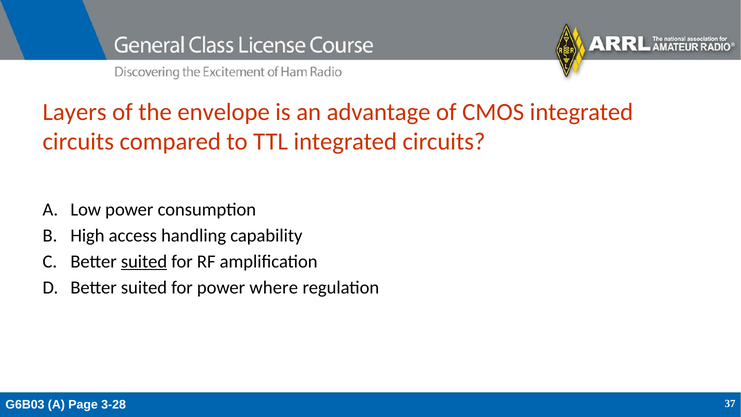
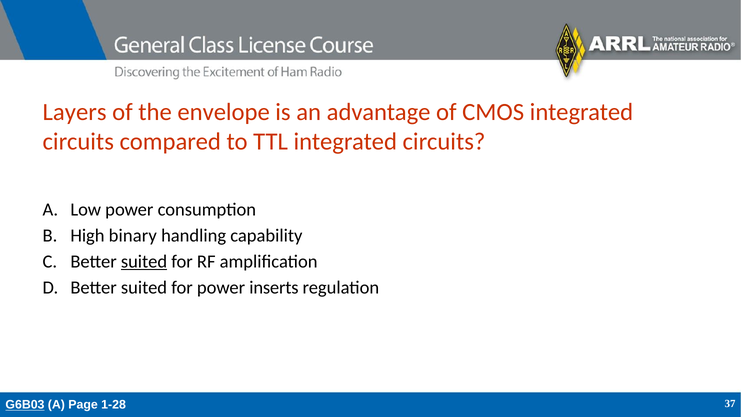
access: access -> binary
where: where -> inserts
G6B03 underline: none -> present
3-28: 3-28 -> 1-28
